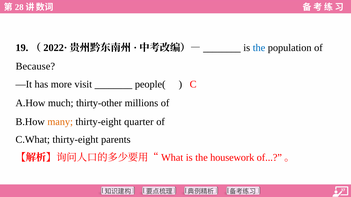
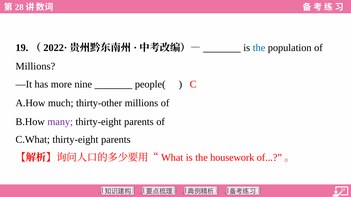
Because at (35, 66): Because -> Millions
visit: visit -> nine
many colour: orange -> purple
quarter at (139, 122): quarter -> parents
